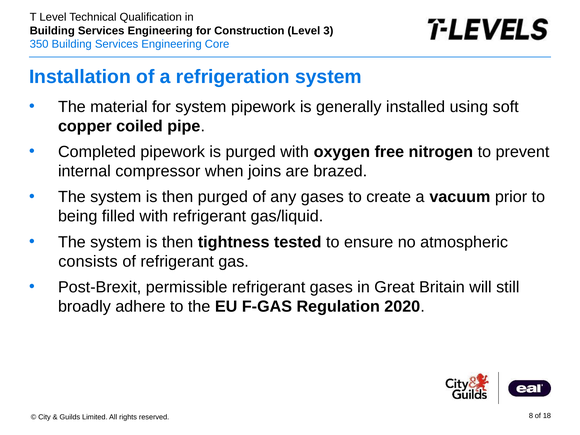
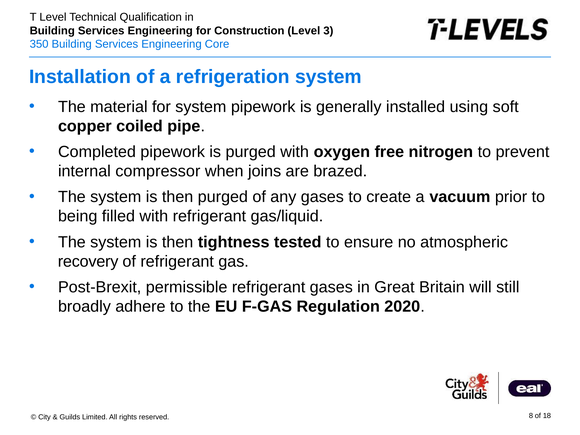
consists: consists -> recovery
